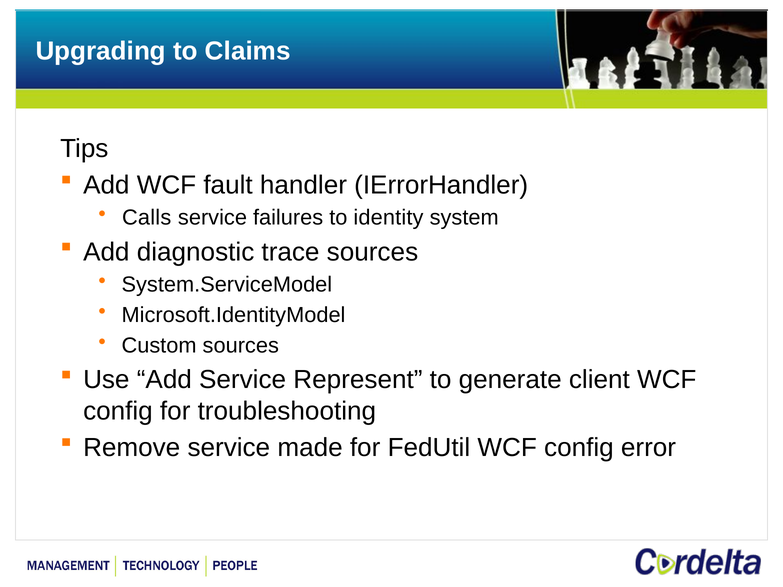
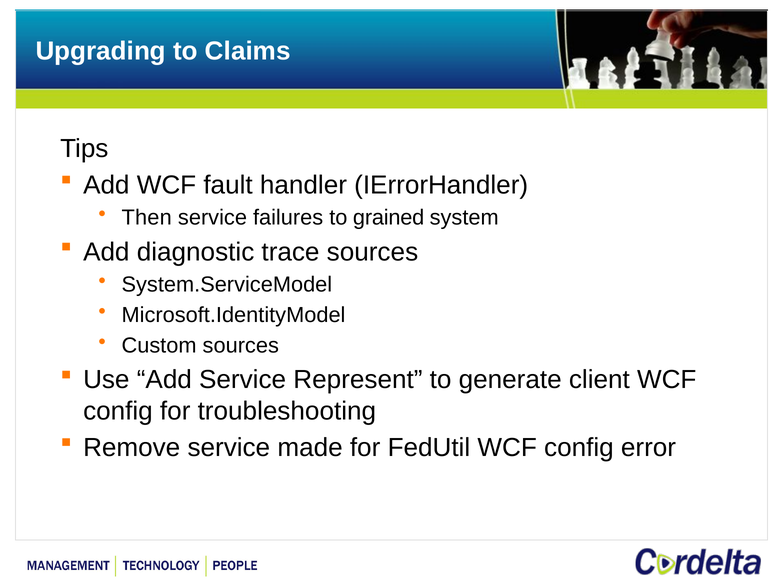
Calls: Calls -> Then
identity: identity -> grained
